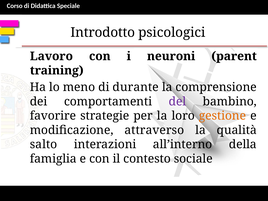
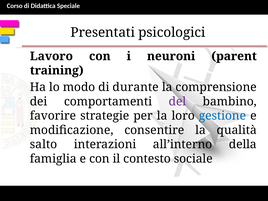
Introdotto: Introdotto -> Presentati
meno: meno -> modo
gestione colour: orange -> blue
attraverso: attraverso -> consentire
